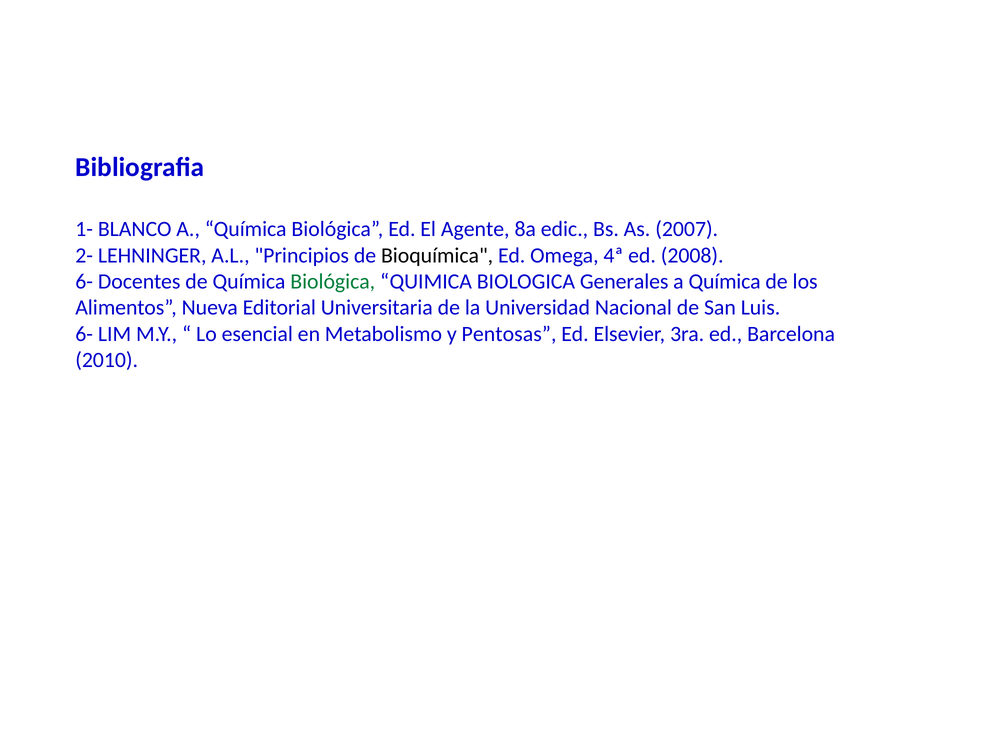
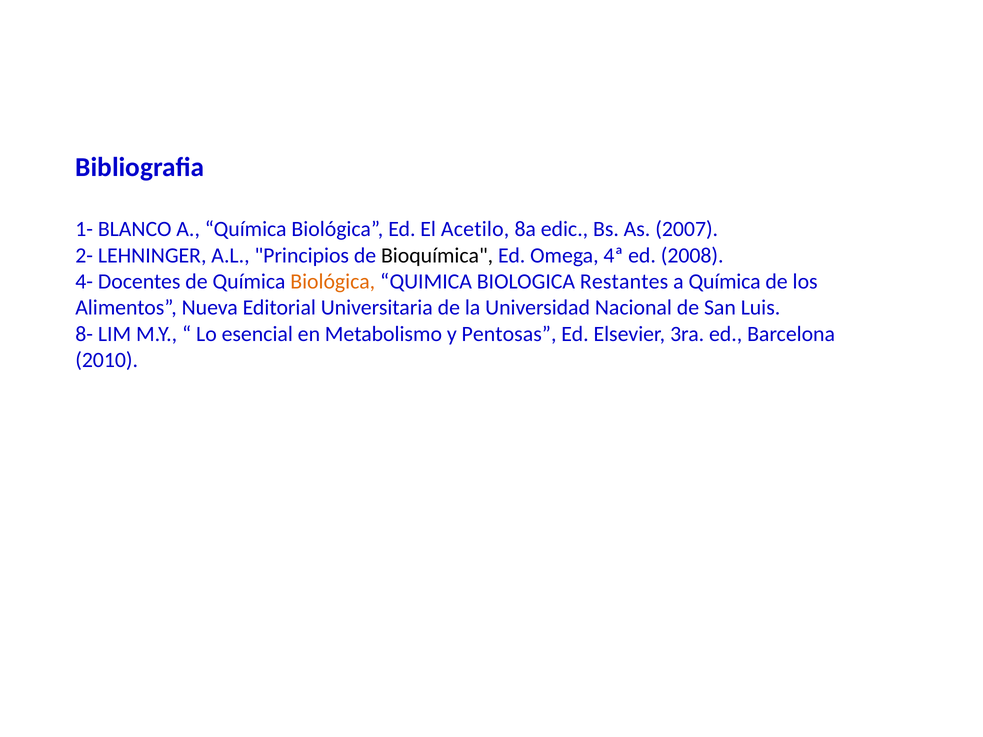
Agente: Agente -> Acetilo
6- at (84, 282): 6- -> 4-
Biológica at (333, 282) colour: green -> orange
Generales: Generales -> Restantes
6- at (84, 334): 6- -> 8-
